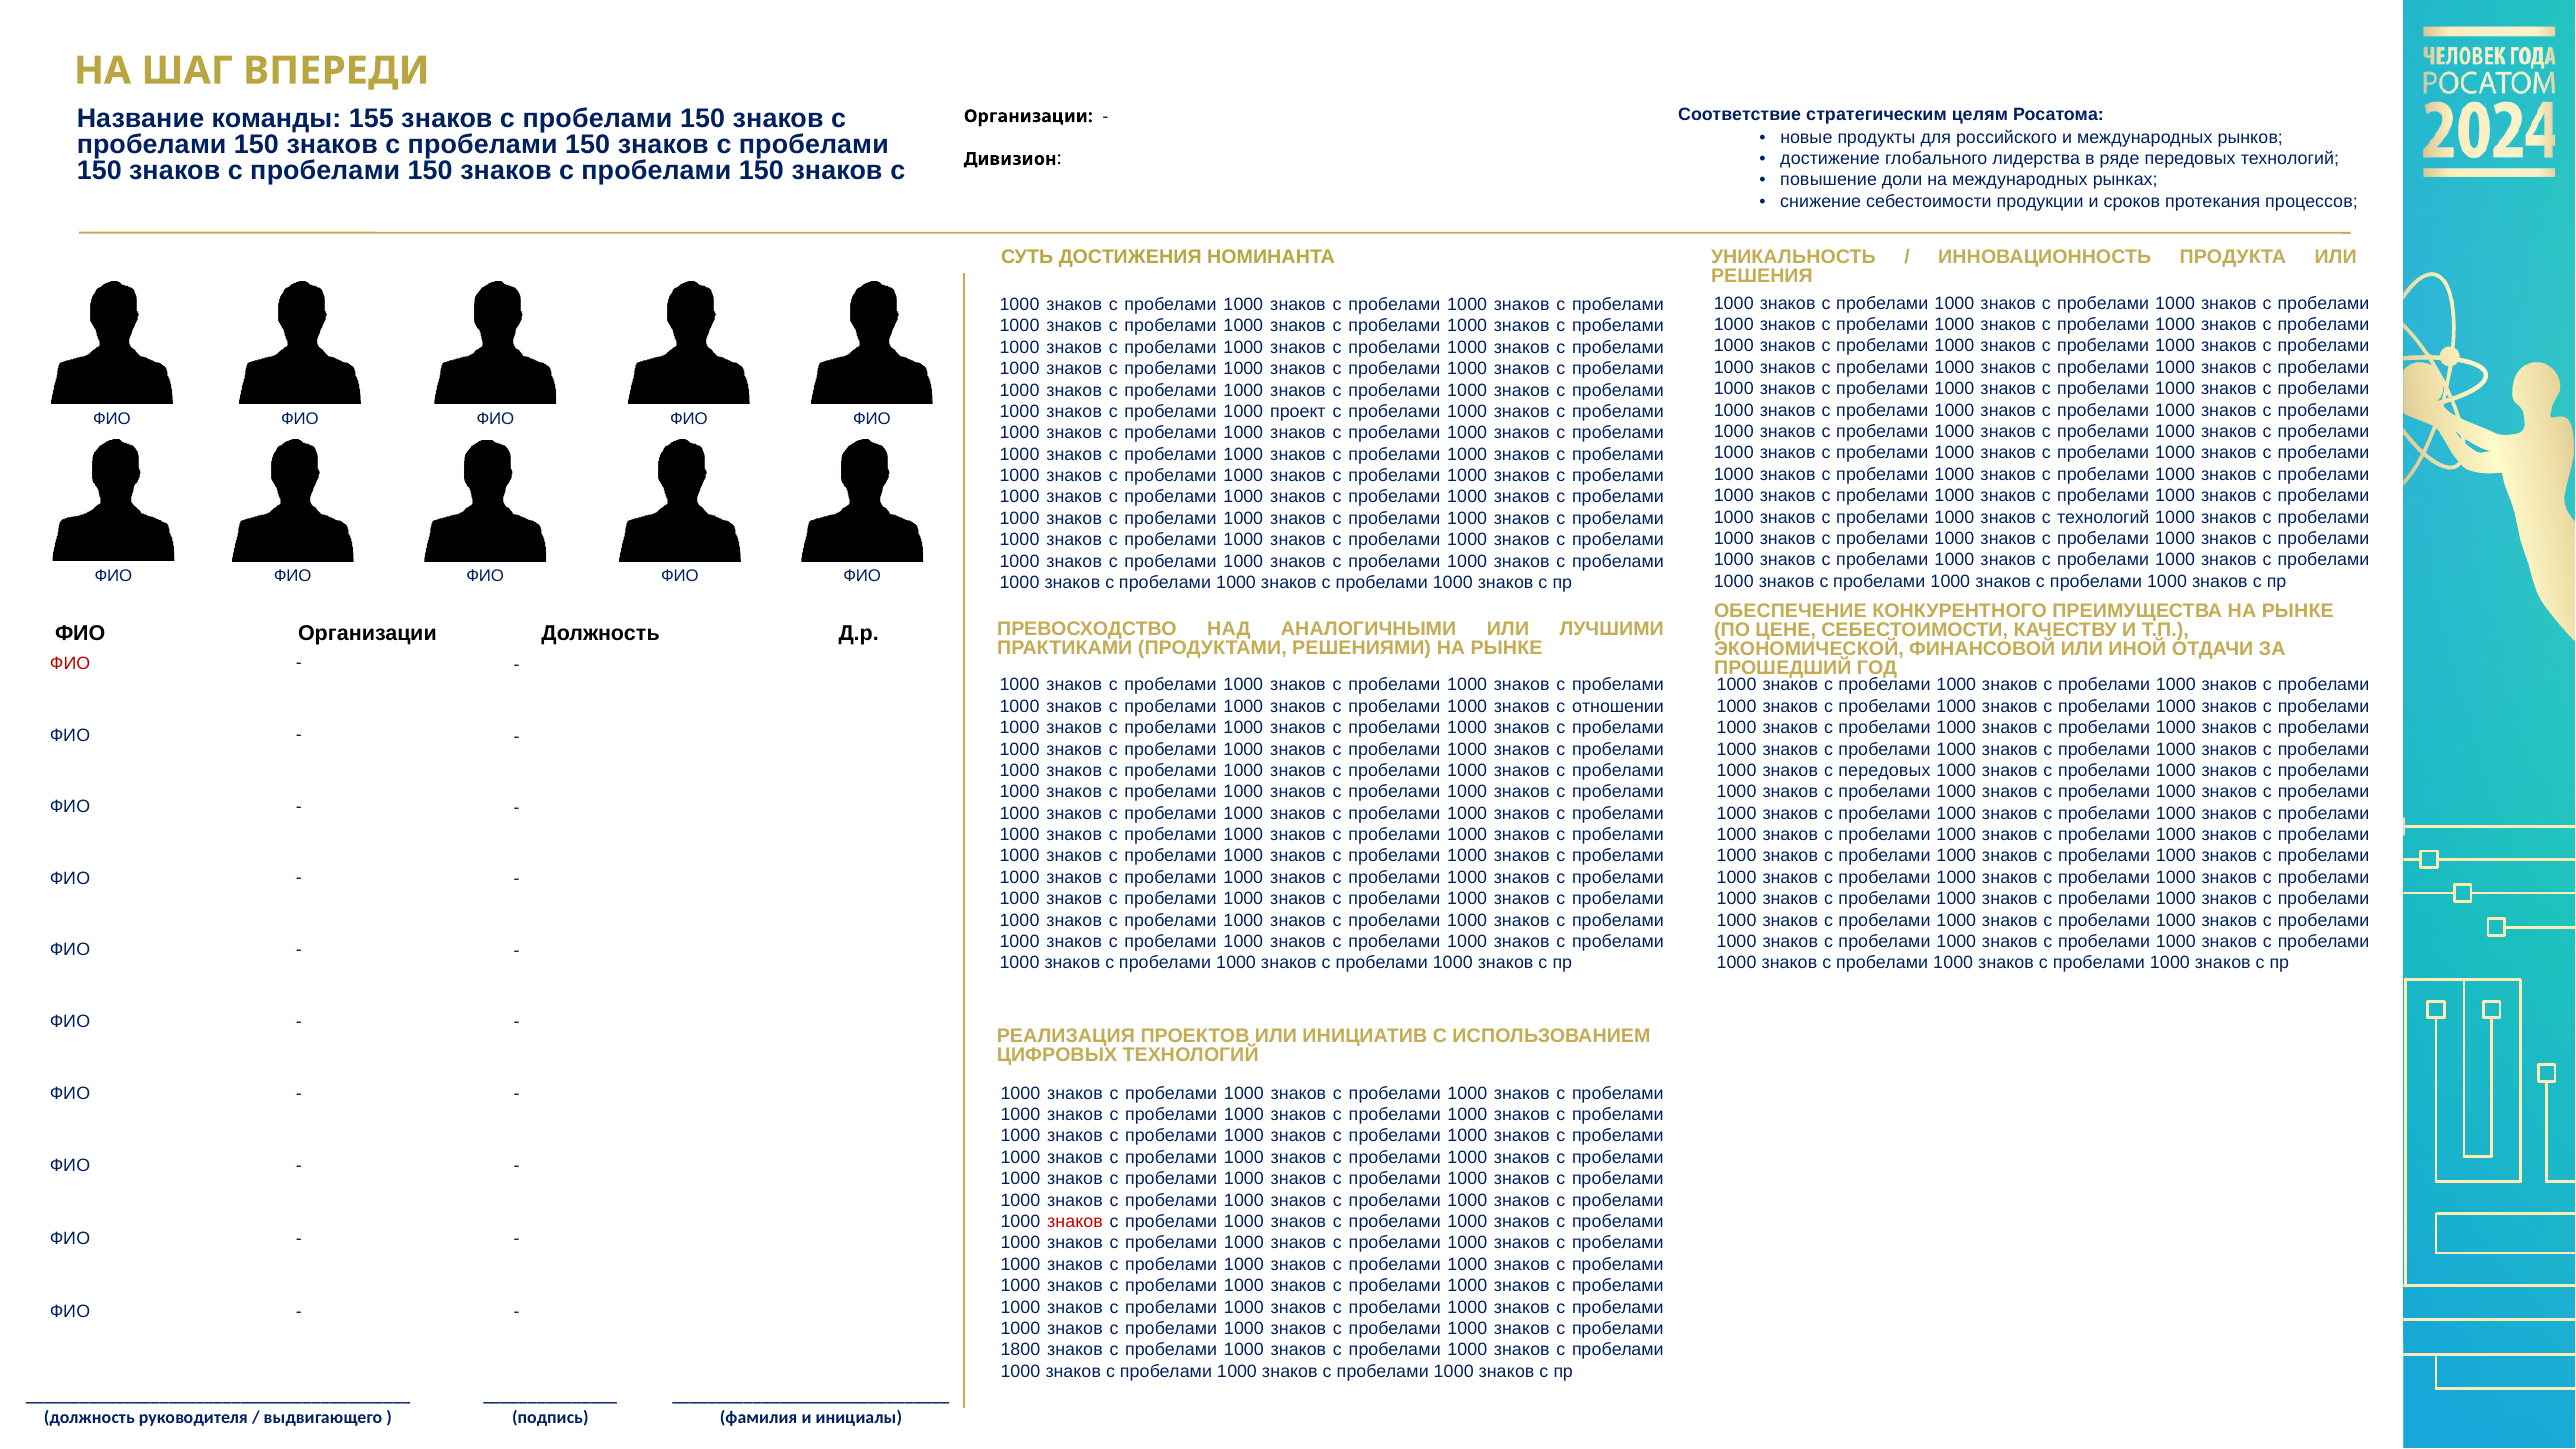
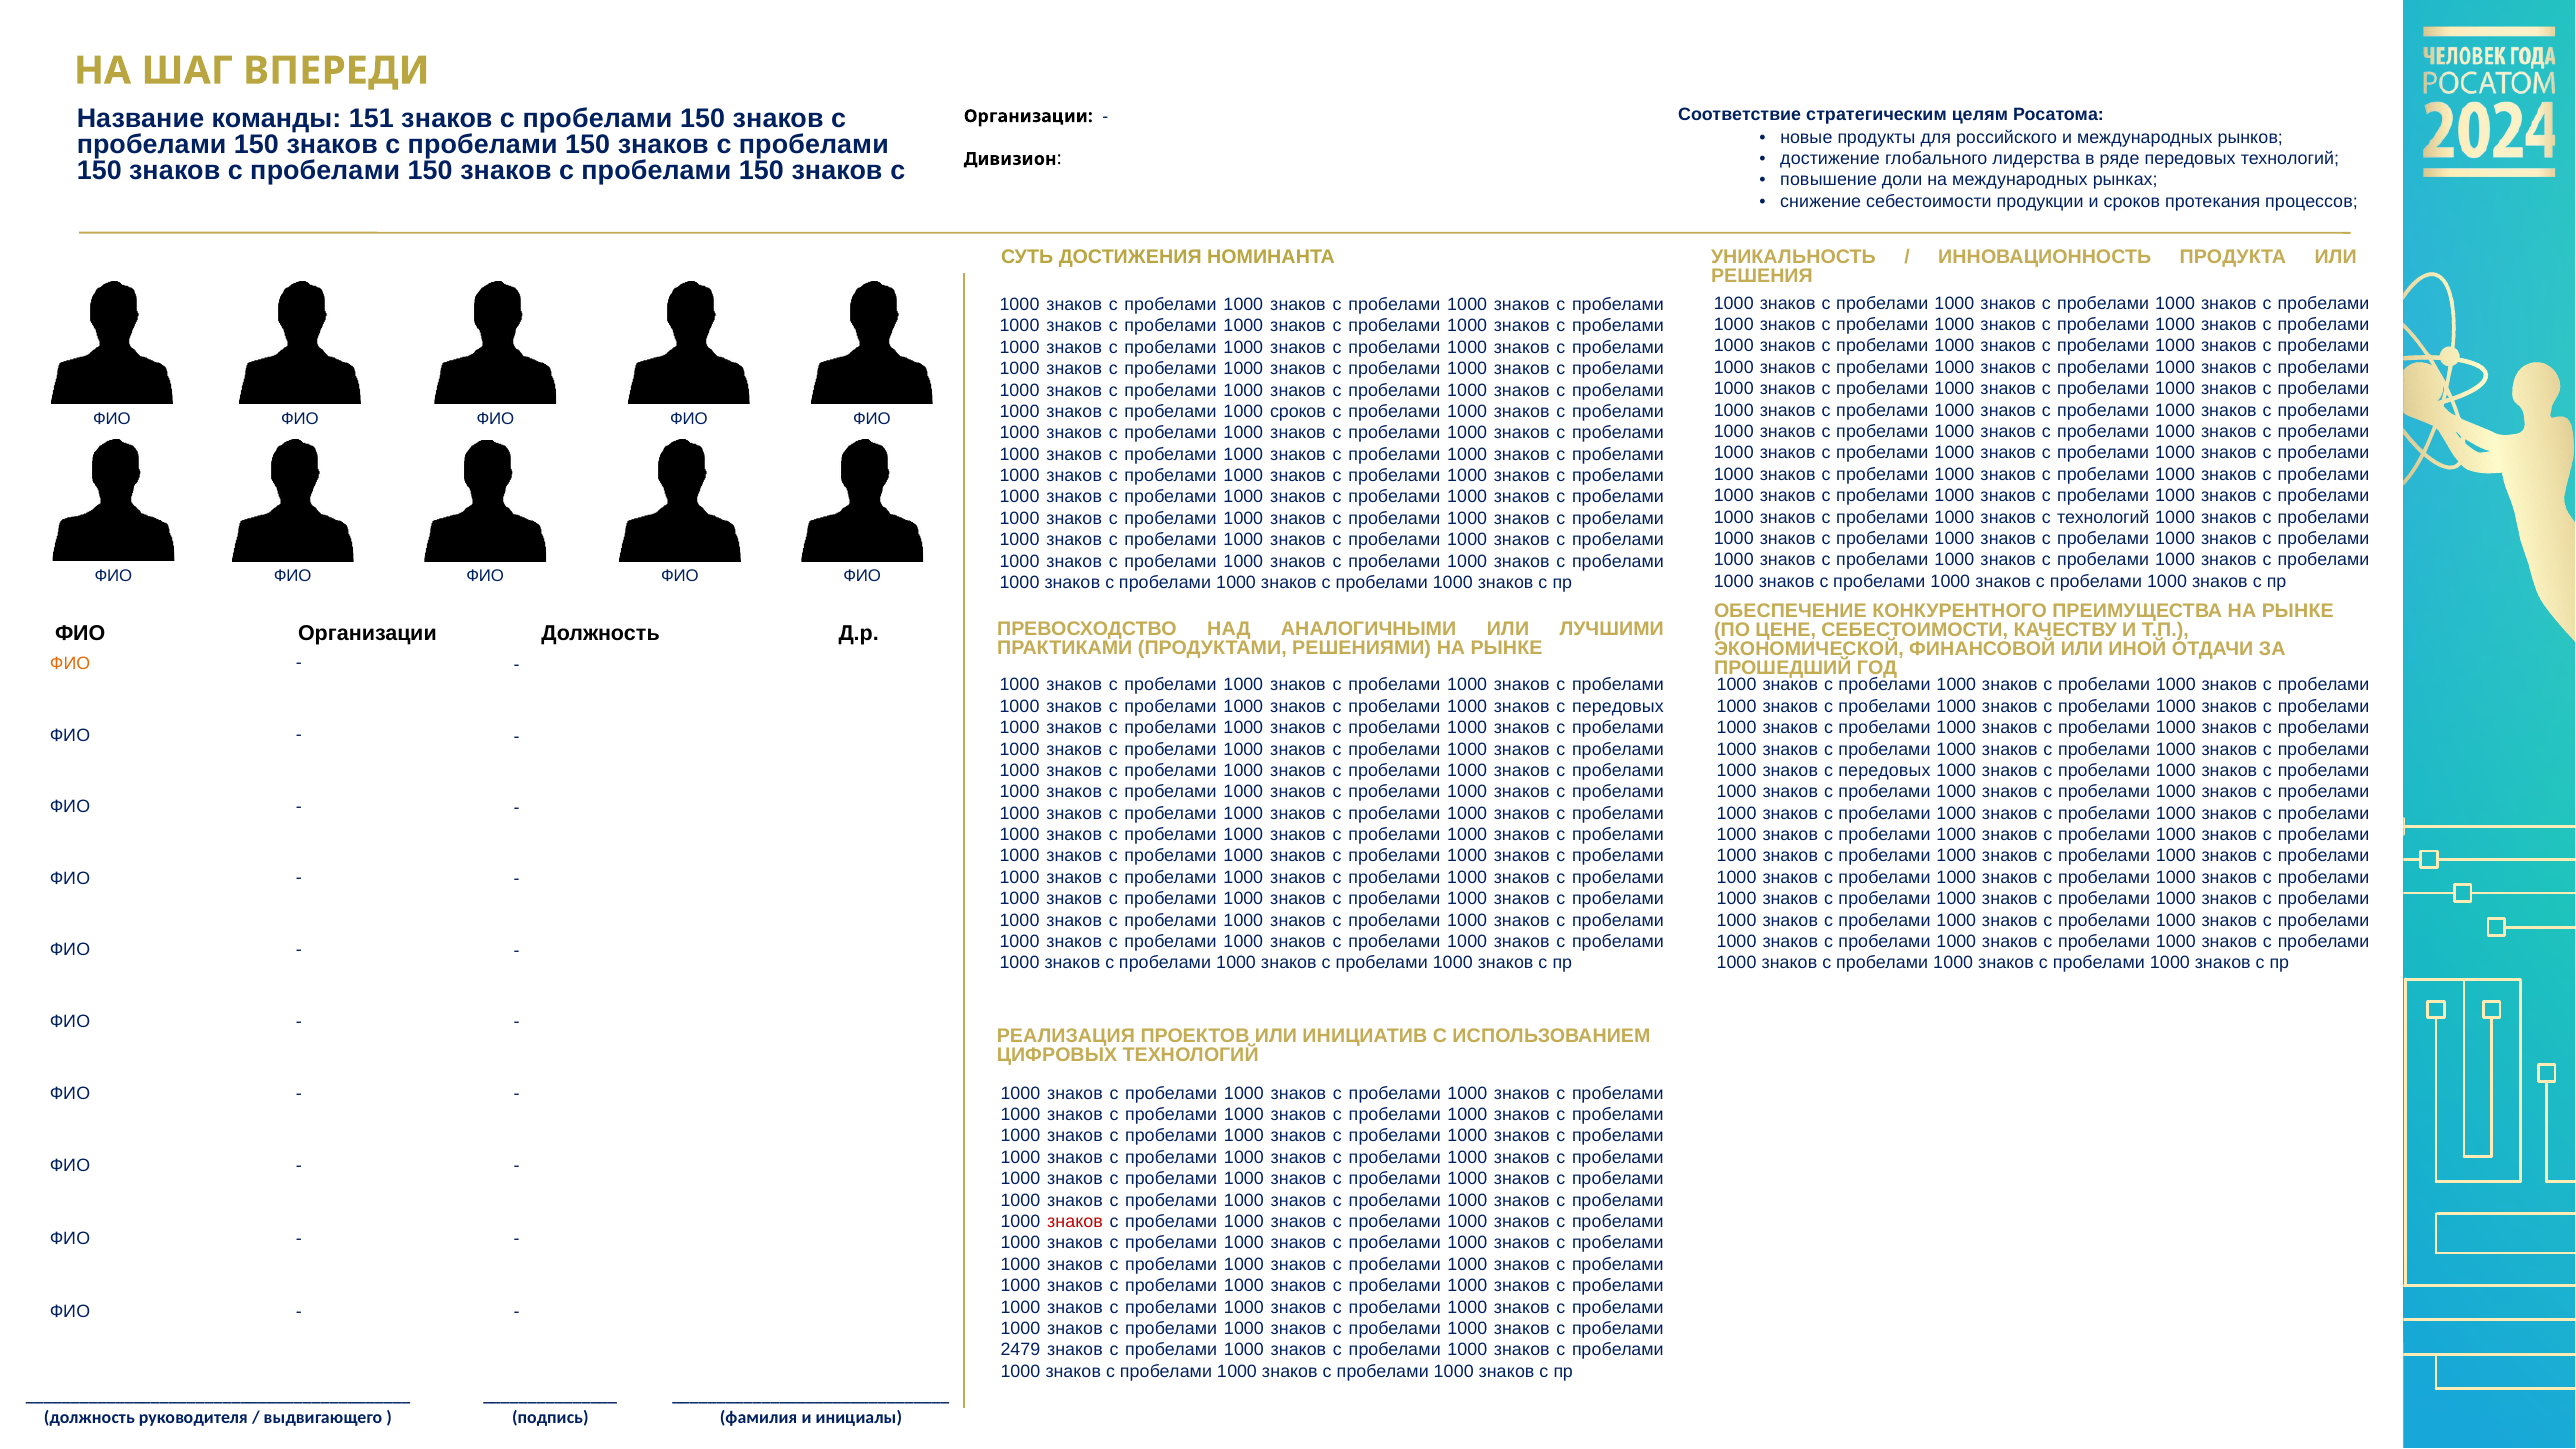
155: 155 -> 151
1000 проект: проект -> сроков
ФИО at (70, 664) colour: red -> orange
отношении at (1618, 706): отношении -> передовых
1800: 1800 -> 2479
